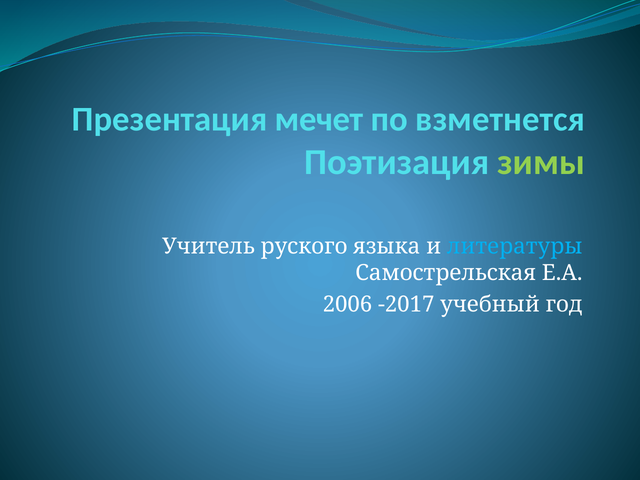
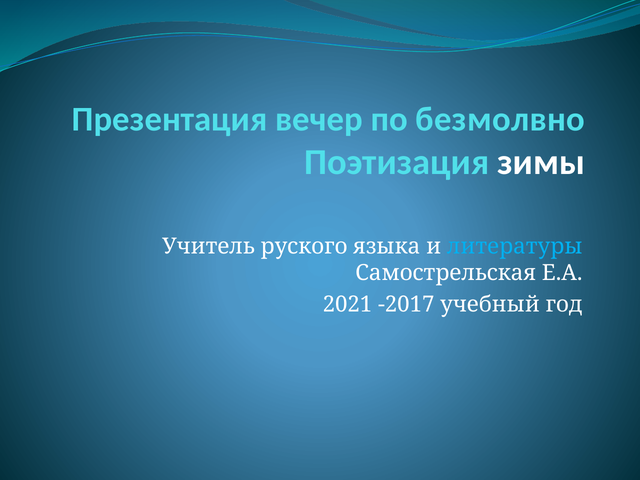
мечет: мечет -> вечер
взметнется: взметнется -> безмолвно
зимы colour: light green -> white
2006: 2006 -> 2021
